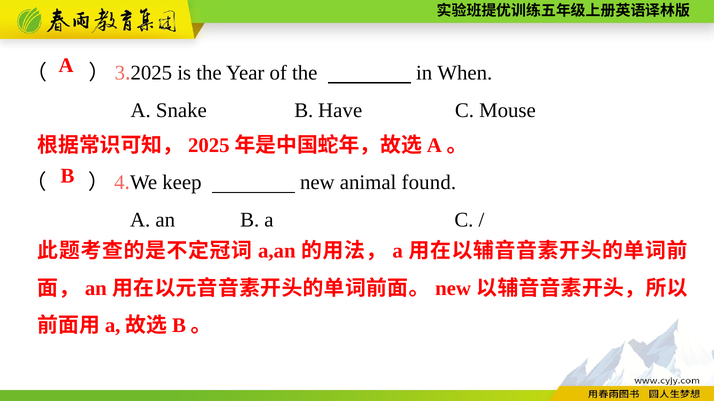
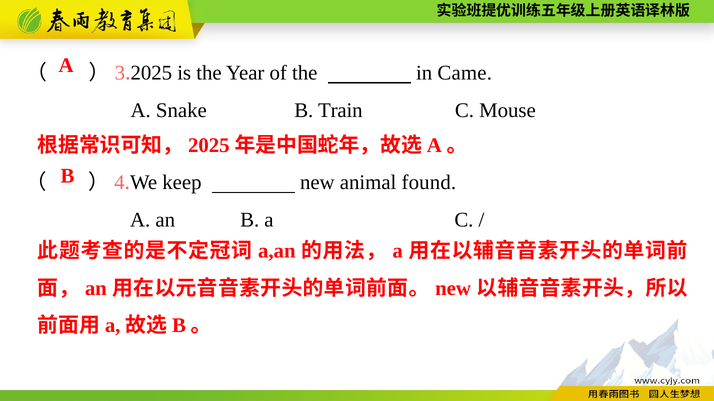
When: When -> Came
Have: Have -> Train
